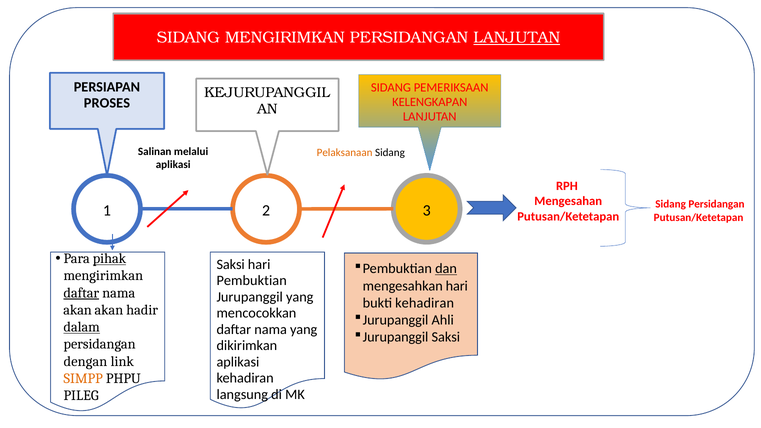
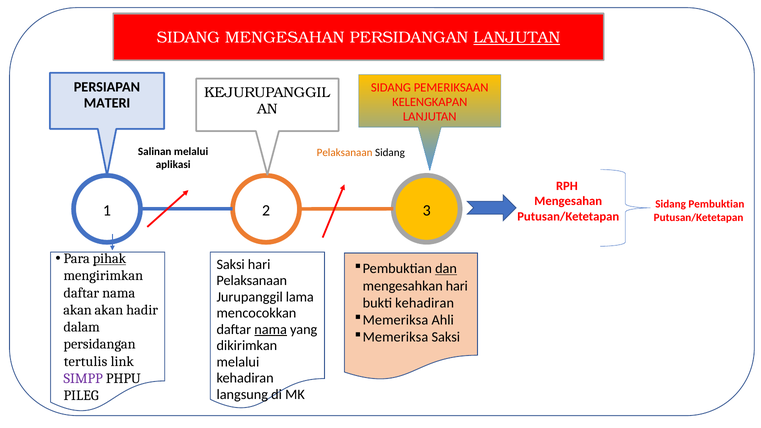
SIDANG MENGIRIMKAN: MENGIRIMKAN -> MENGESAHAN
PROSES: PROSES -> MATERI
Sidang Persidangan: Persidangan -> Pembuktian
Pembuktian at (252, 281): Pembuktian -> Pelaksanaan
daftar at (81, 293) underline: present -> none
Jurupanggil yang: yang -> lama
Jurupanggil at (396, 320): Jurupanggil -> Memeriksa
dalam underline: present -> none
nama at (271, 329) underline: none -> present
Jurupanggil at (396, 337): Jurupanggil -> Memeriksa
dengan: dengan -> tertulis
aplikasi at (238, 362): aplikasi -> melalui
SIMPP colour: orange -> purple
